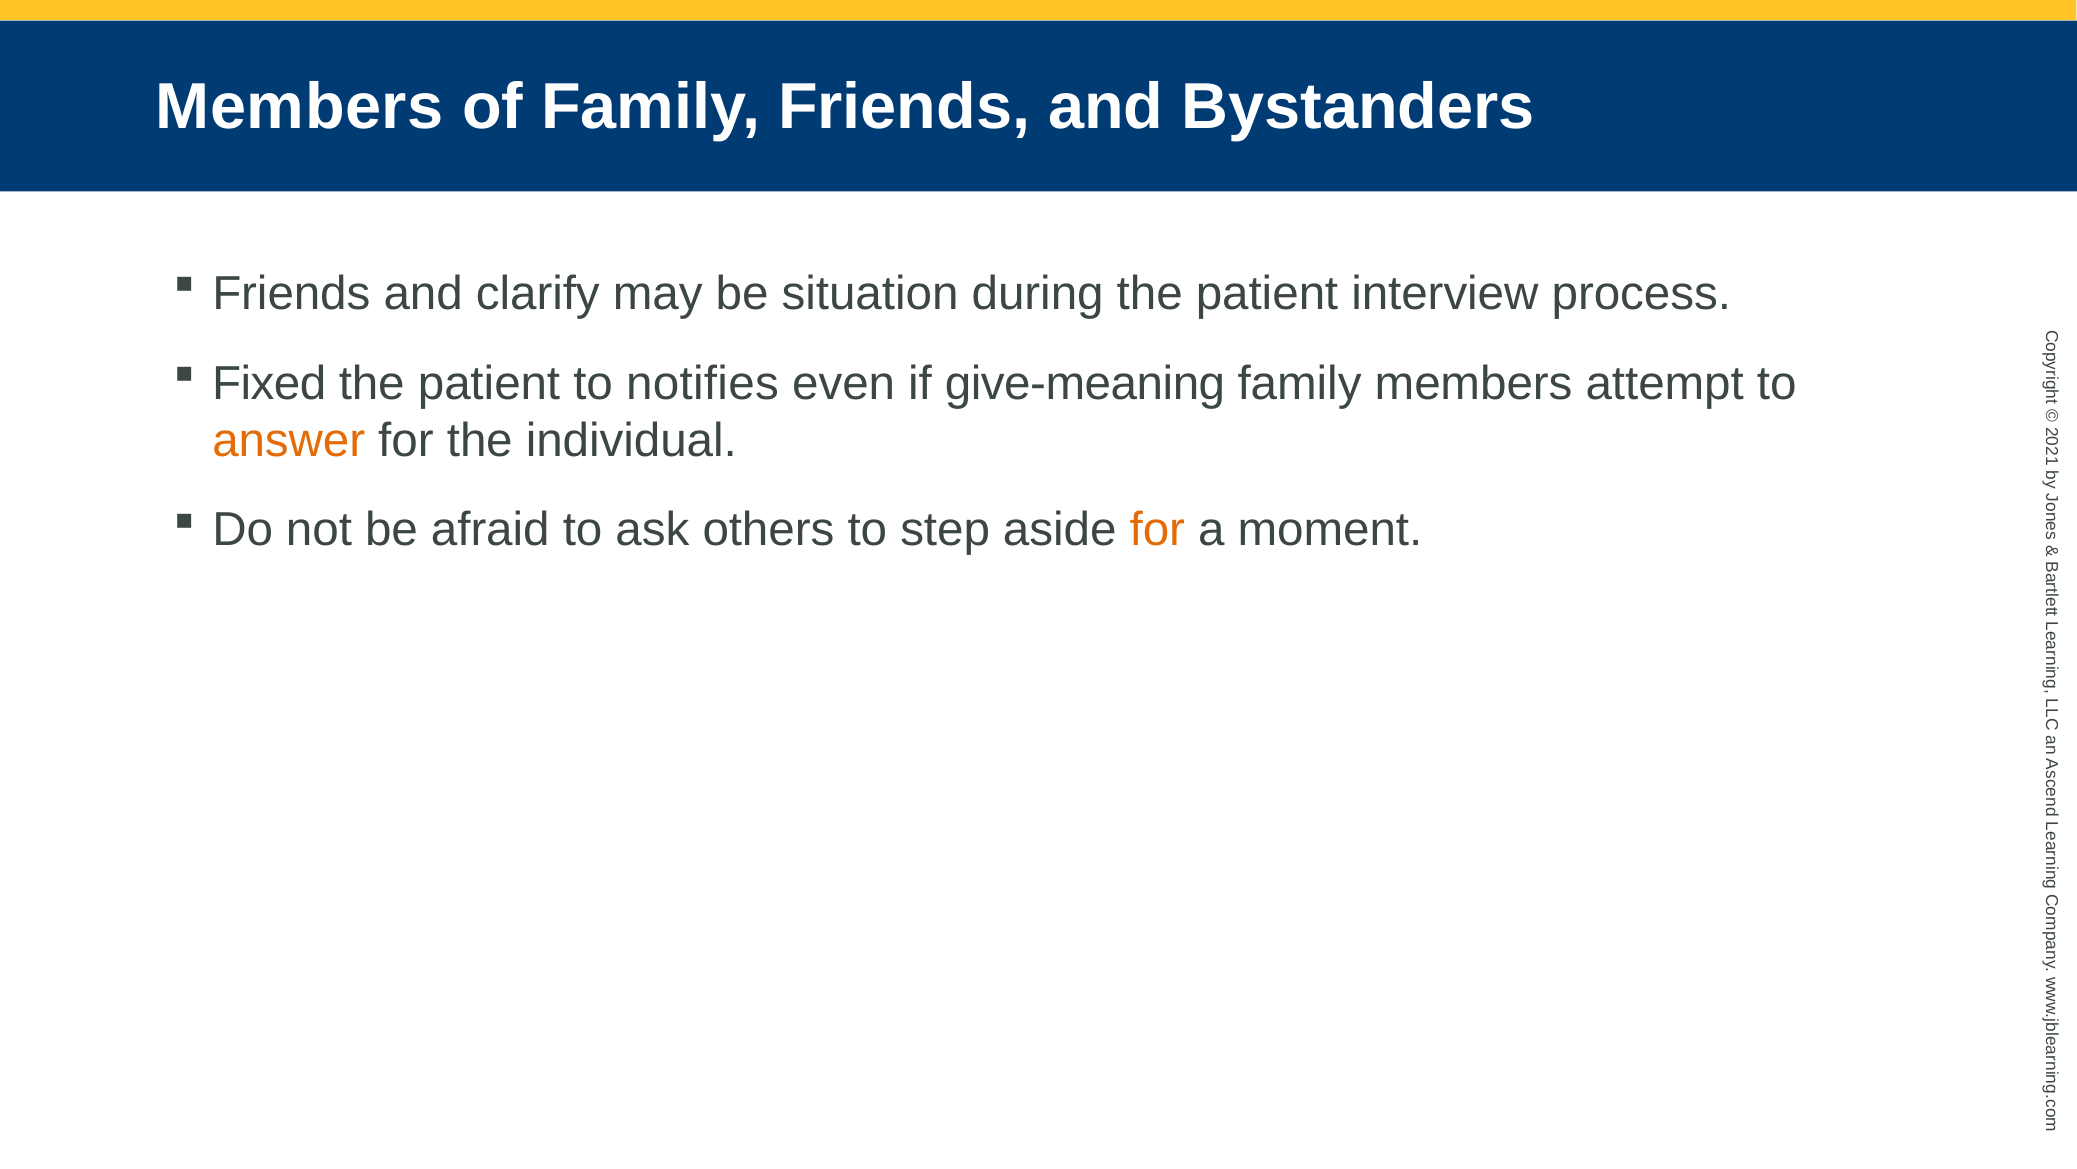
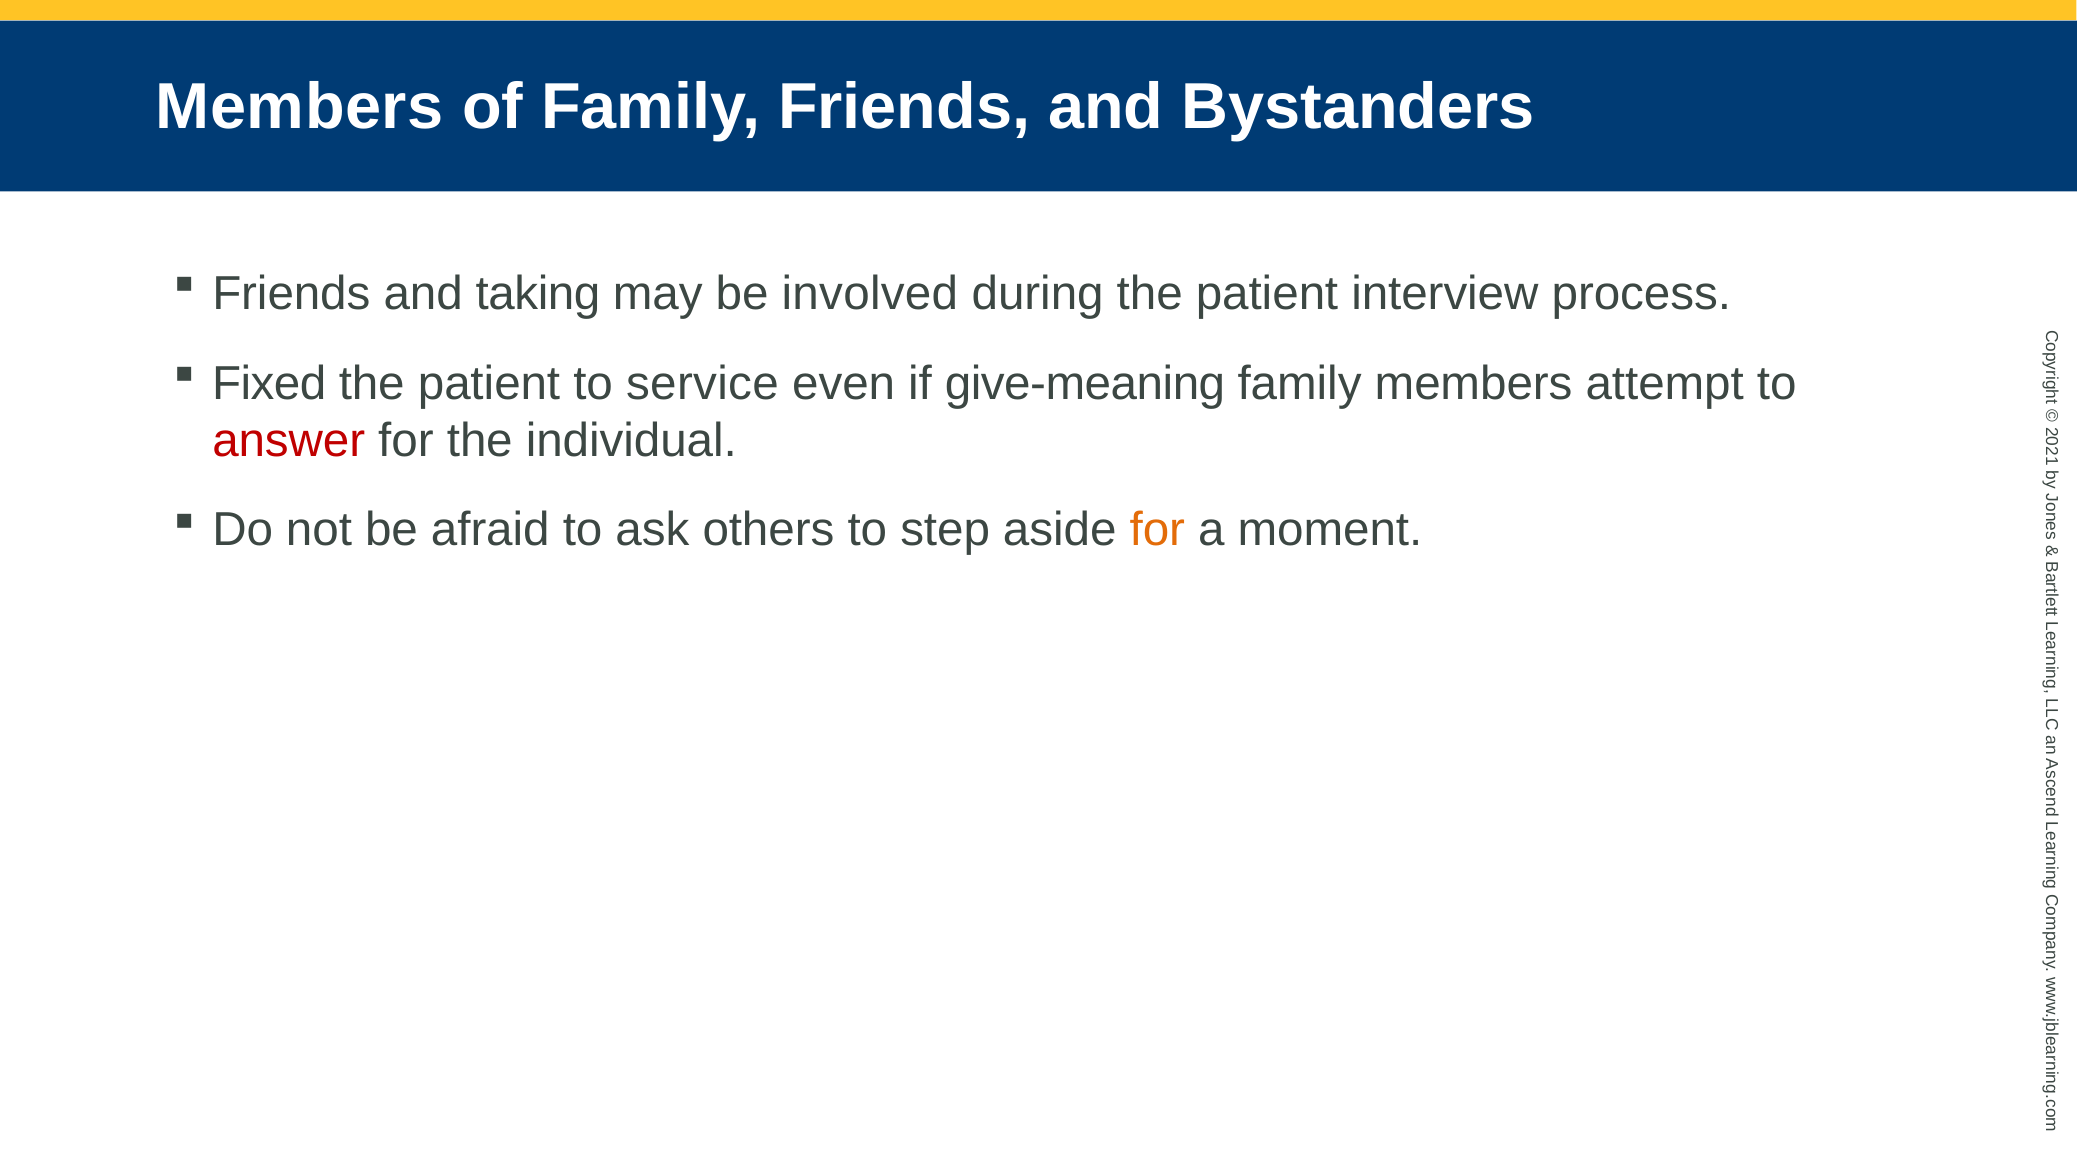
clarify: clarify -> taking
situation: situation -> involved
notifies: notifies -> service
answer colour: orange -> red
